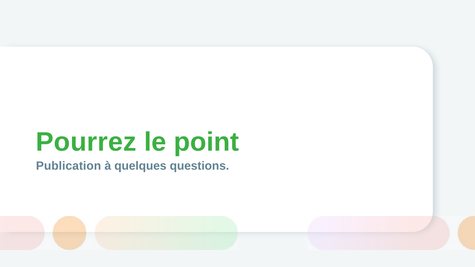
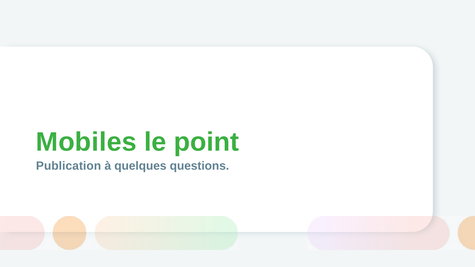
Pourrez: Pourrez -> Mobiles
